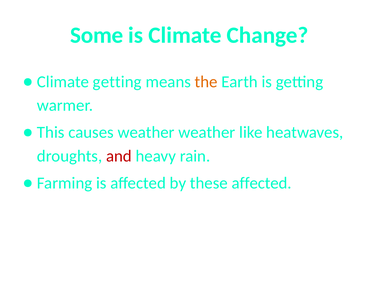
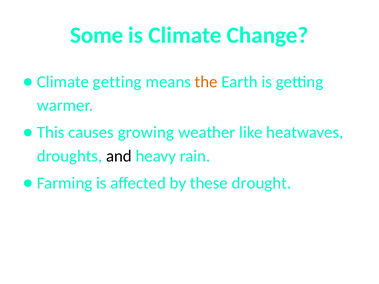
causes weather: weather -> growing
and colour: red -> black
these affected: affected -> drought
